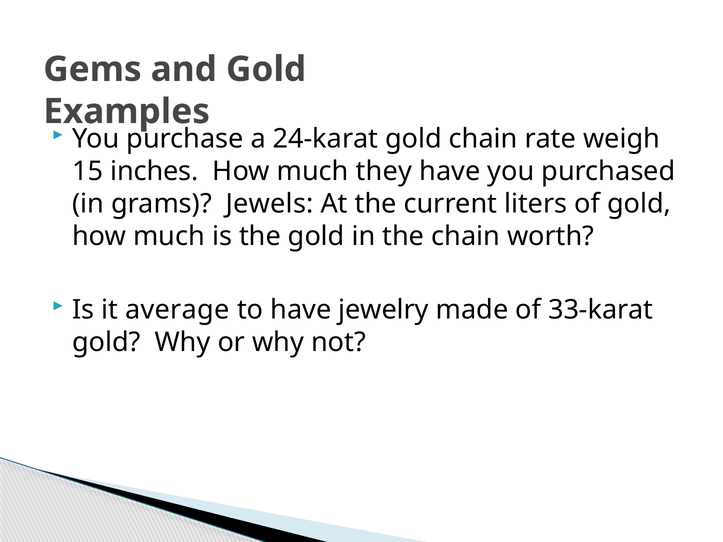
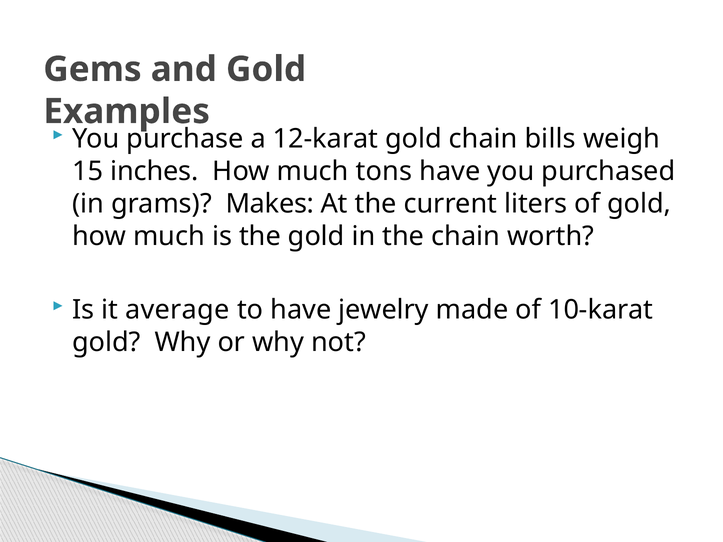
24-karat: 24-karat -> 12-karat
rate: rate -> bills
they: they -> tons
Jewels: Jewels -> Makes
33-karat: 33-karat -> 10-karat
